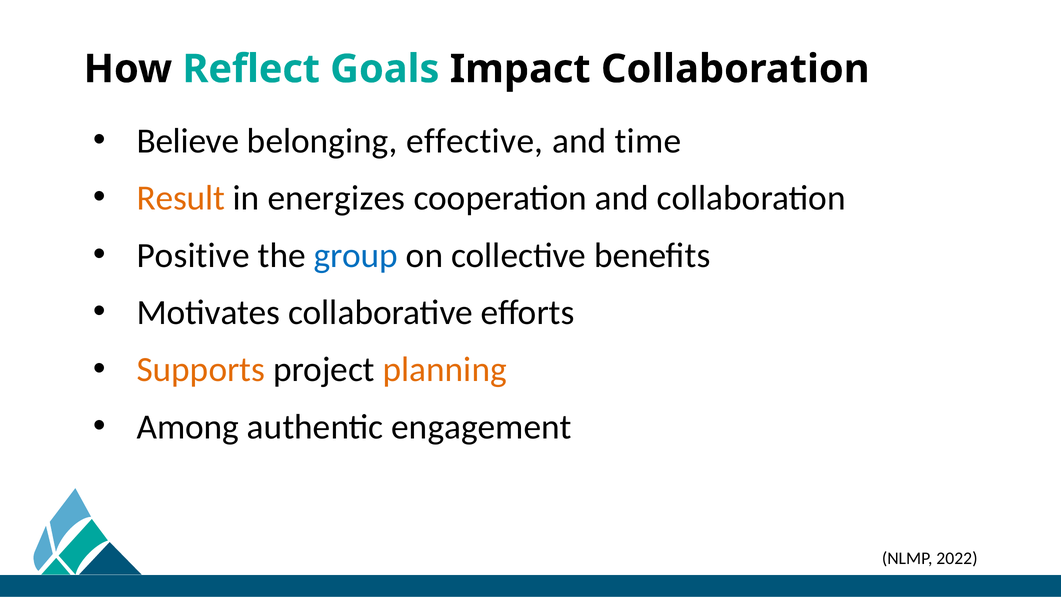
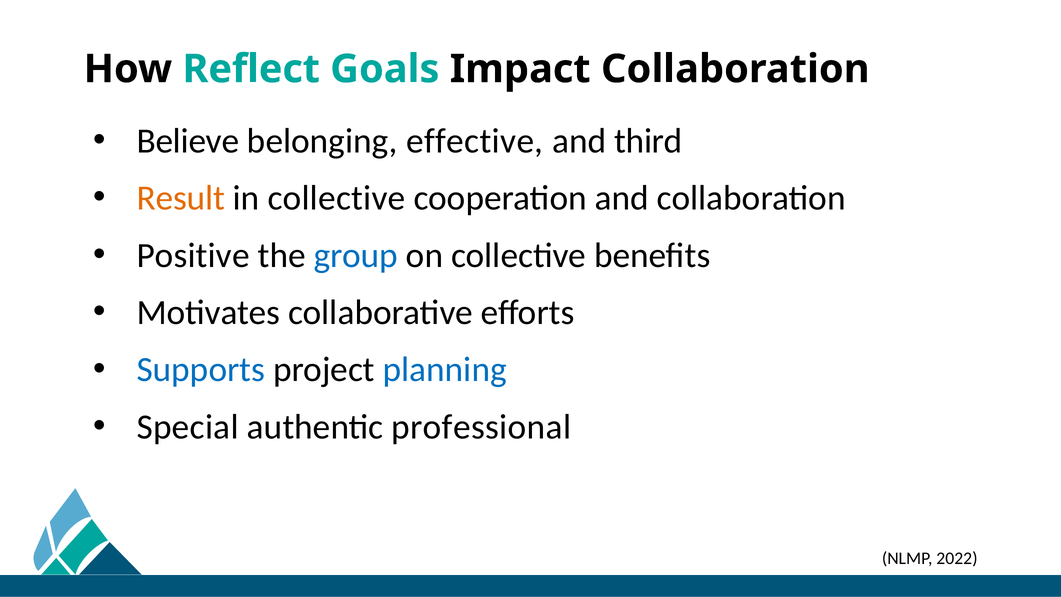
time: time -> third
in energizes: energizes -> collective
Supports colour: orange -> blue
planning colour: orange -> blue
Among: Among -> Special
engagement: engagement -> professional
